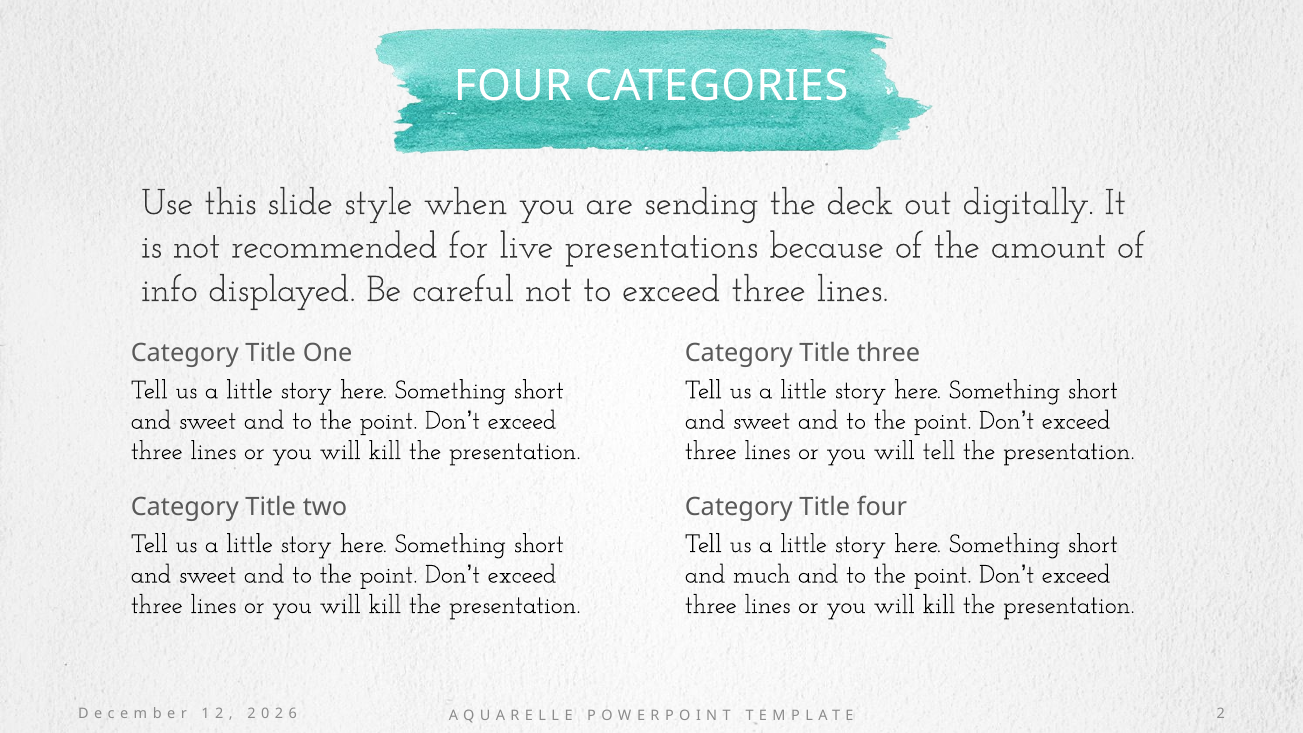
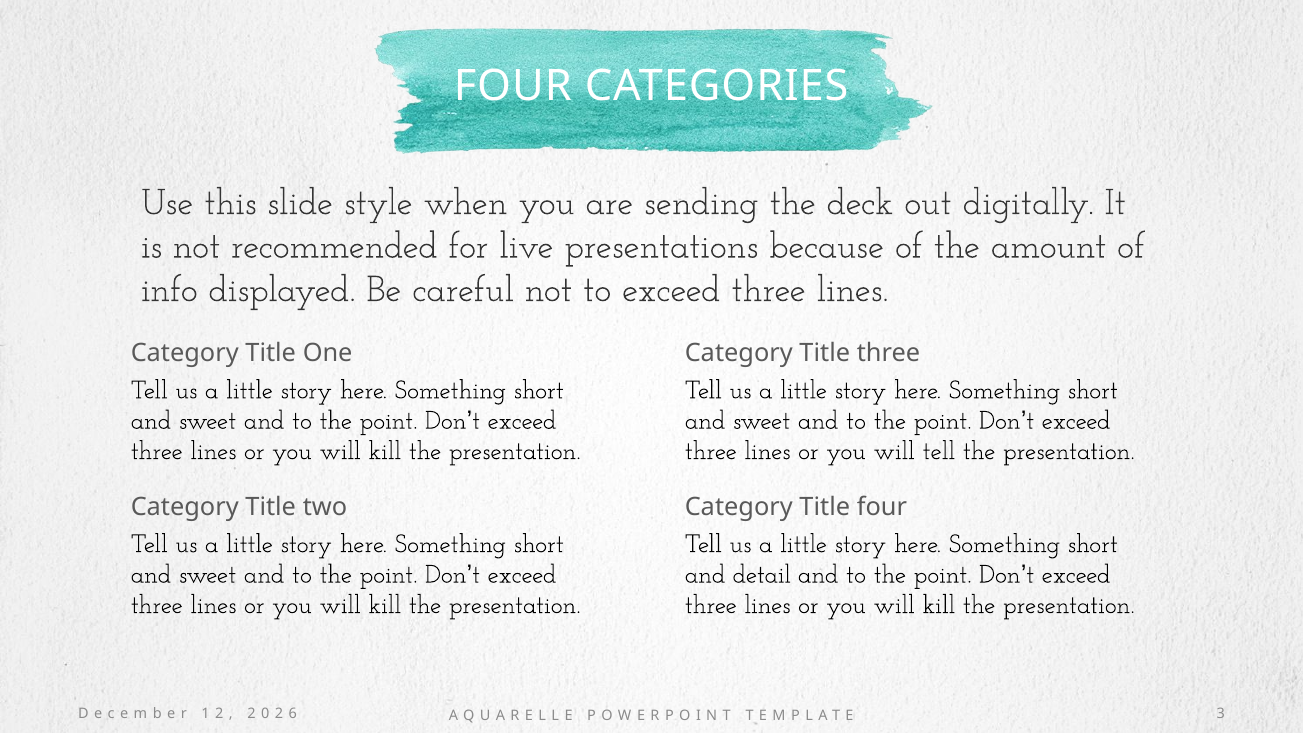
much: much -> detail
2 at (1221, 714): 2 -> 3
